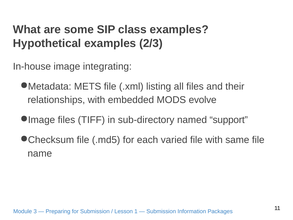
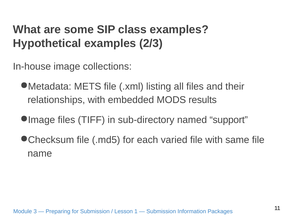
integrating: integrating -> collections
evolve: evolve -> results
